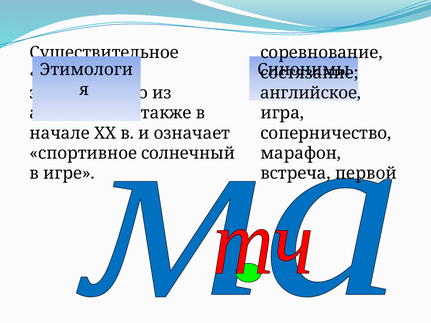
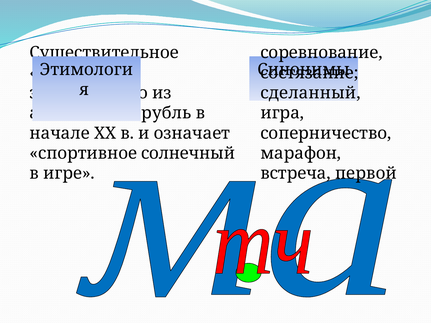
английское: английское -> сделанный
также: также -> рубль
